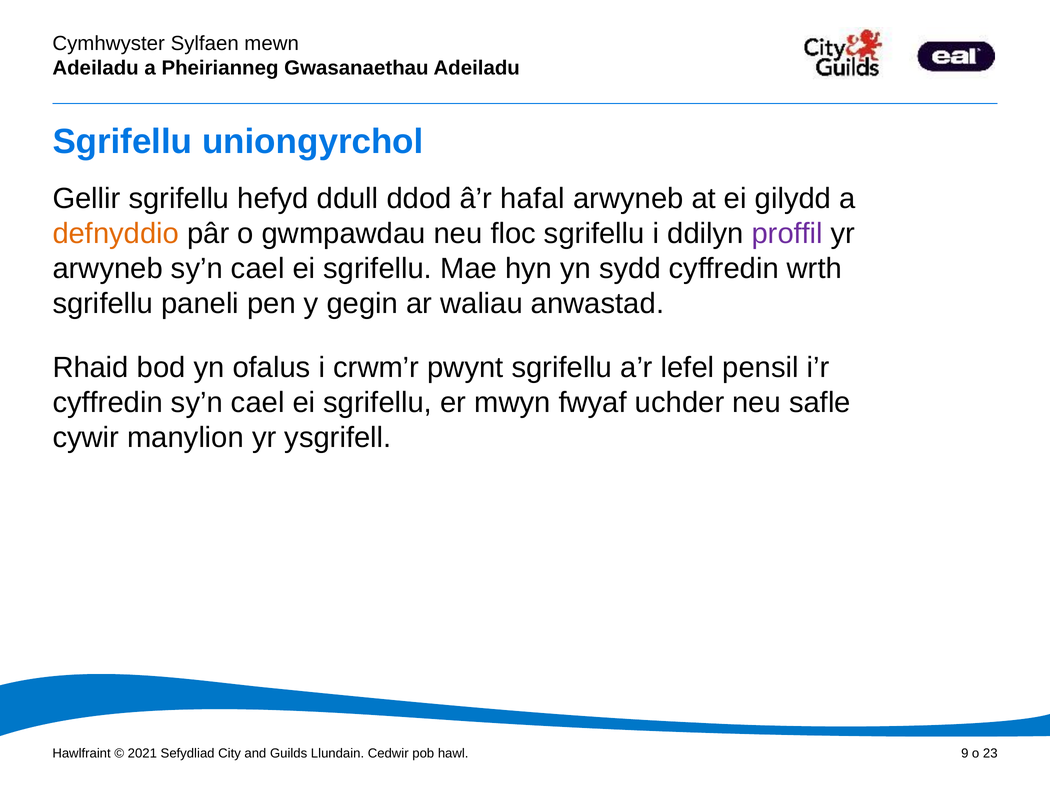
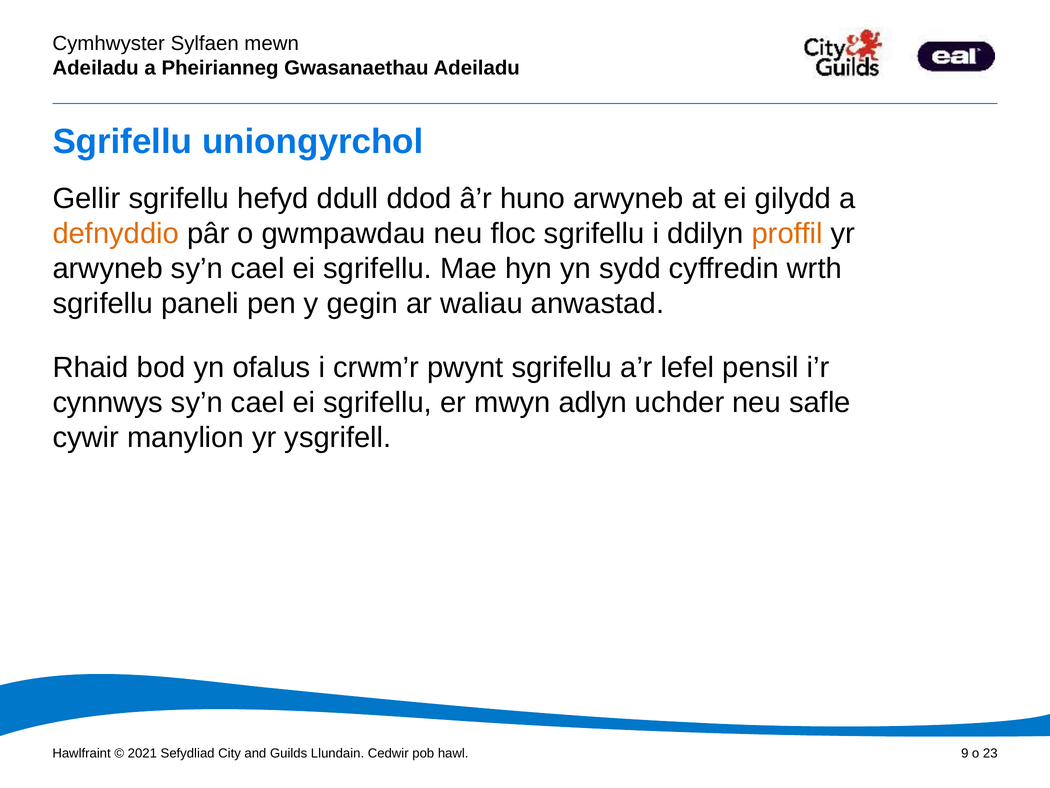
hafal: hafal -> huno
proffil colour: purple -> orange
cyffredin at (108, 403): cyffredin -> cynnwys
fwyaf: fwyaf -> adlyn
